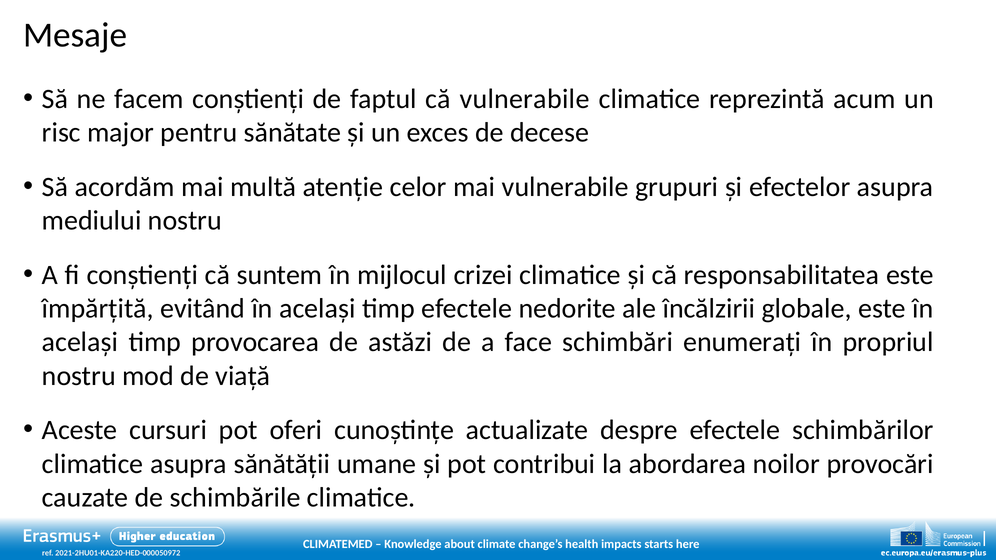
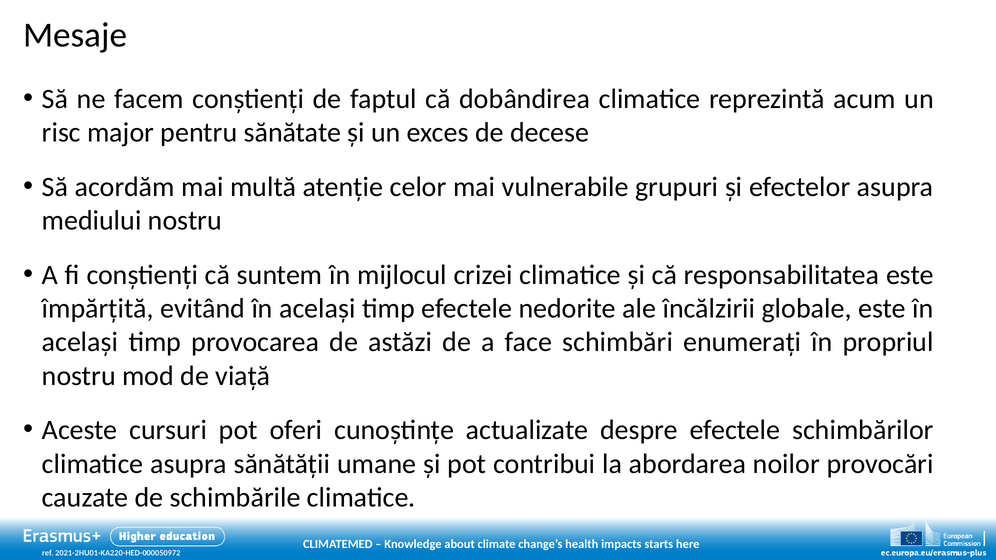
că vulnerabile: vulnerabile -> dobândirea
